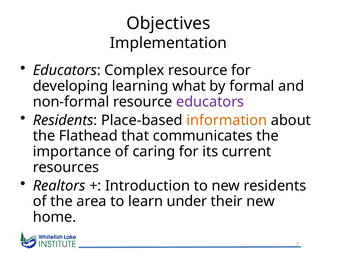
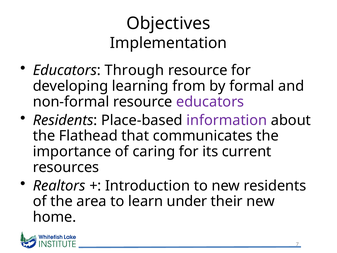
Complex: Complex -> Through
what: what -> from
information colour: orange -> purple
